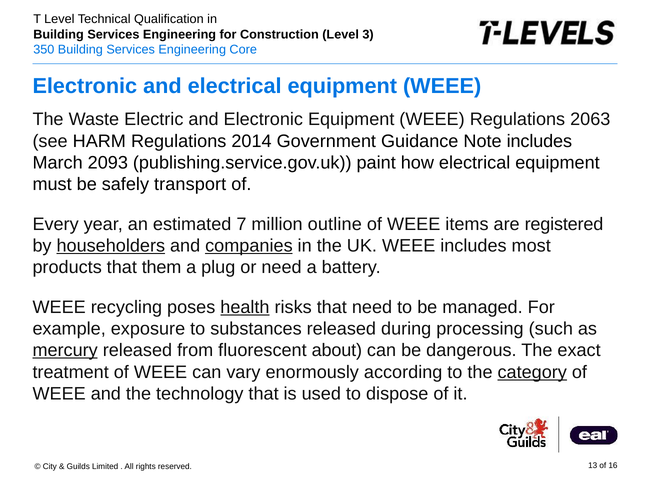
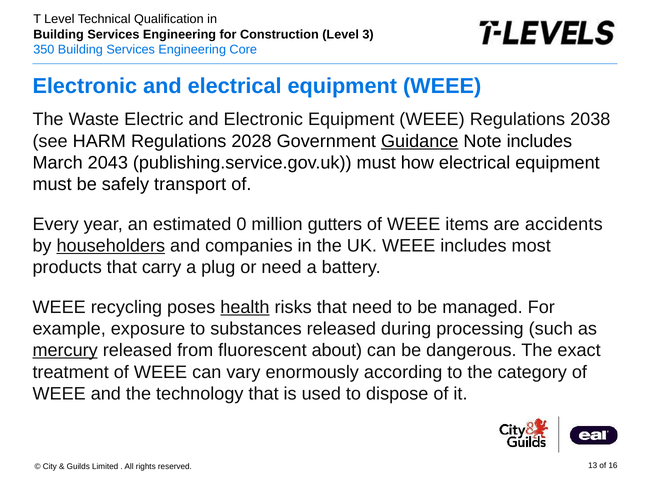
2063: 2063 -> 2038
2014: 2014 -> 2028
Guidance underline: none -> present
2093: 2093 -> 2043
publishing.service.gov.uk paint: paint -> must
7: 7 -> 0
outline: outline -> gutters
registered: registered -> accidents
companies underline: present -> none
them: them -> carry
category underline: present -> none
